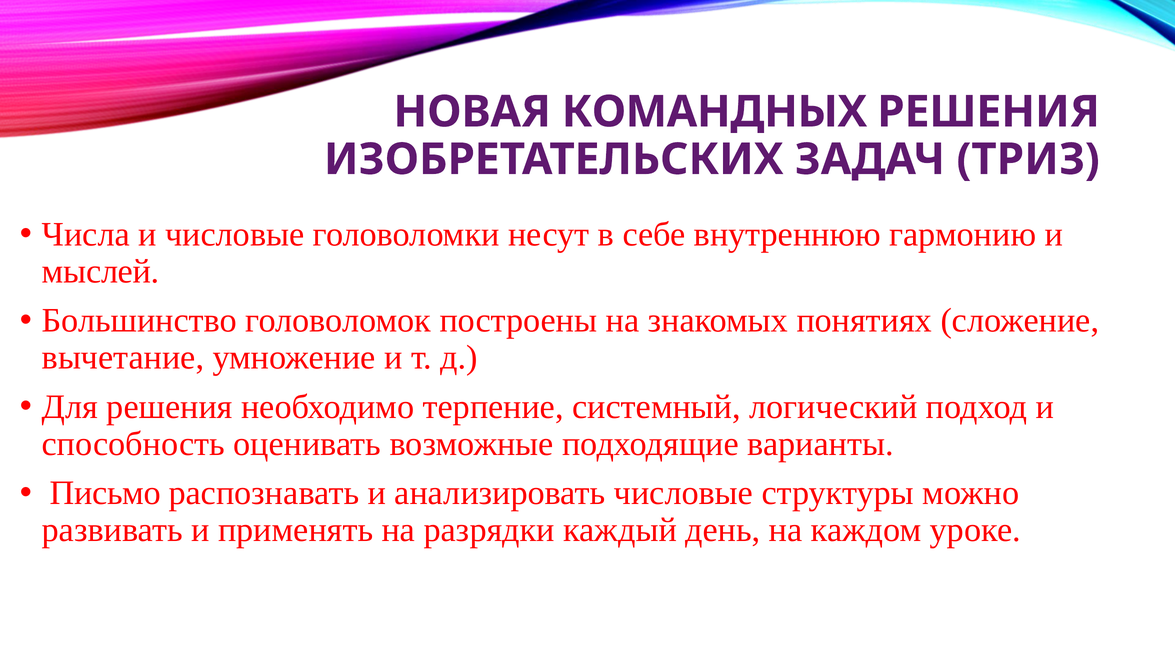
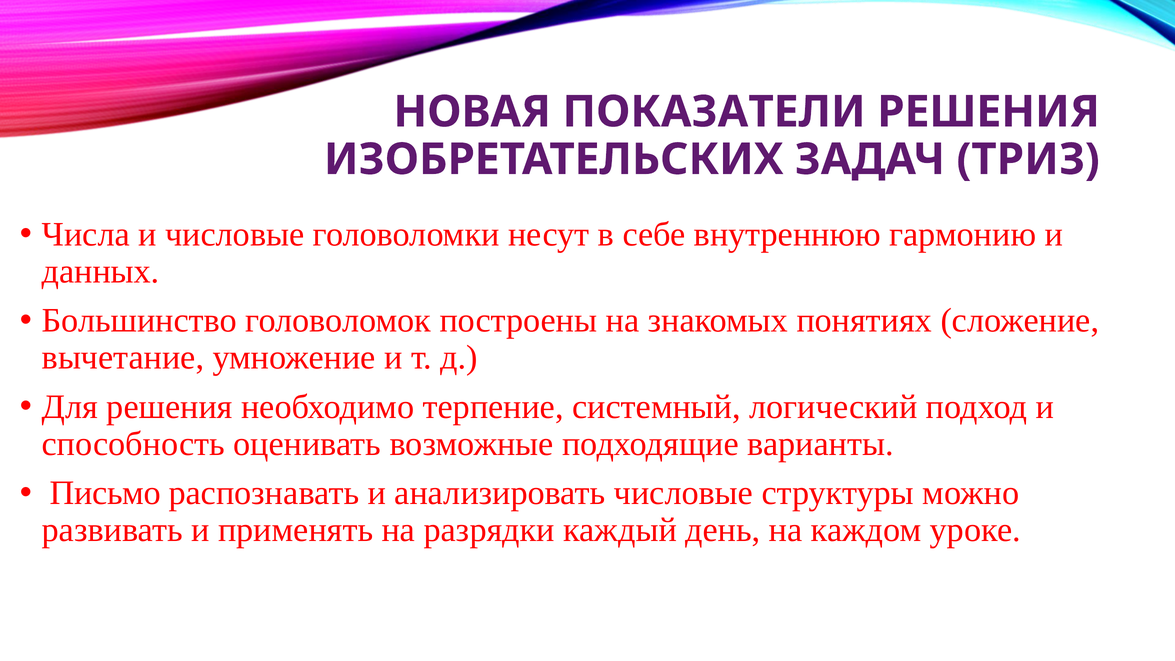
КОМАНДНЫХ: КОМАНДНЫХ -> ПОКАЗАТЕЛИ
мыслей: мыслей -> данных
